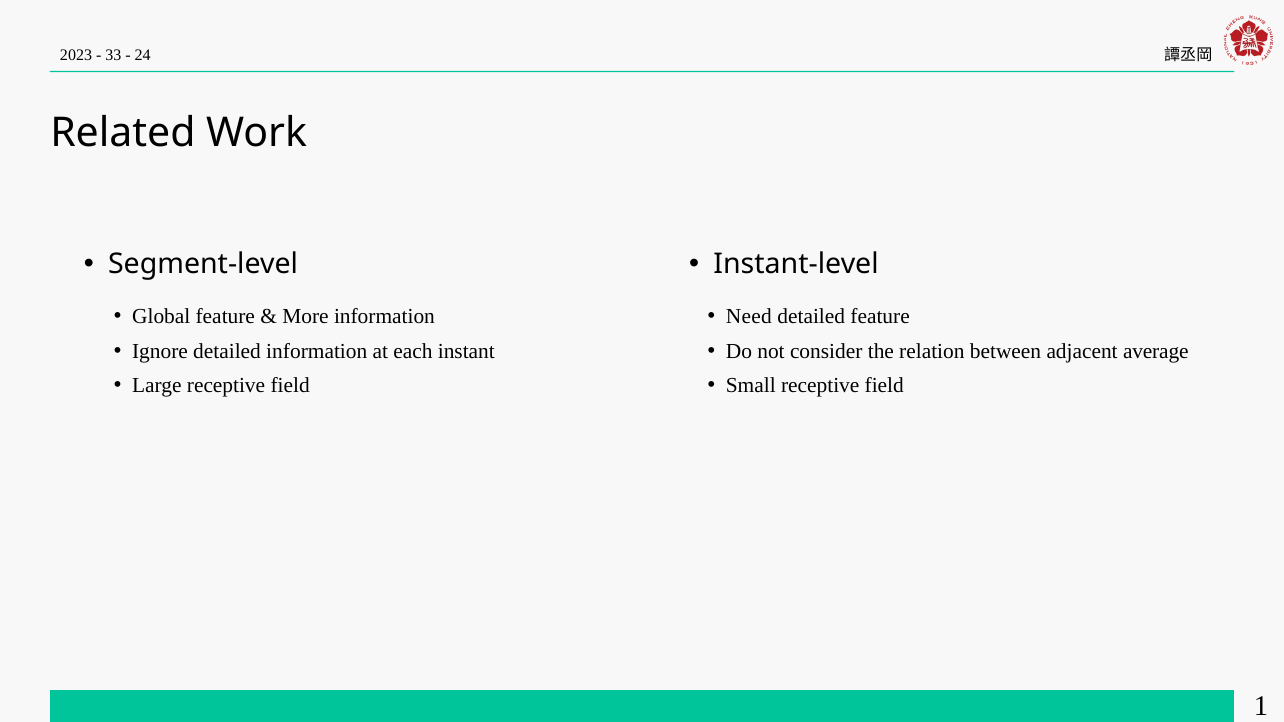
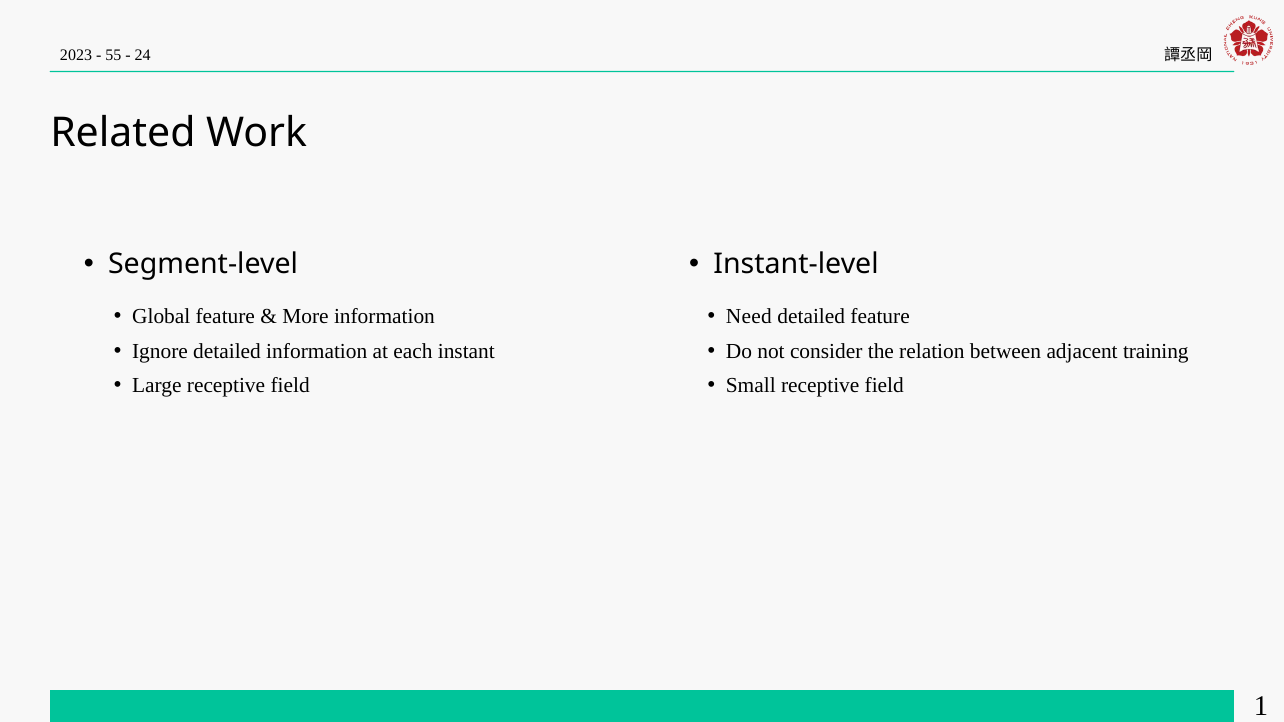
33: 33 -> 55
average: average -> training
